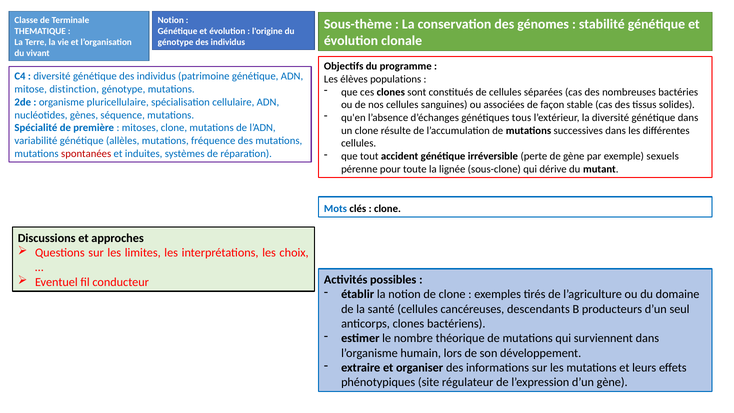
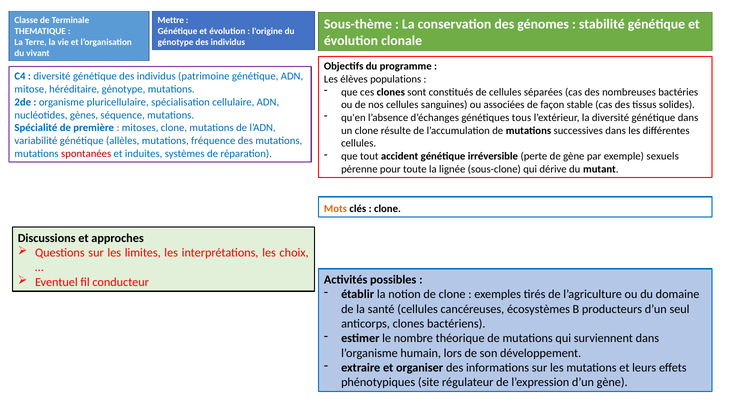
Notion at (171, 20): Notion -> Mettre
distinction: distinction -> héréditaire
Mots colour: blue -> orange
descendants: descendants -> écosystèmes
